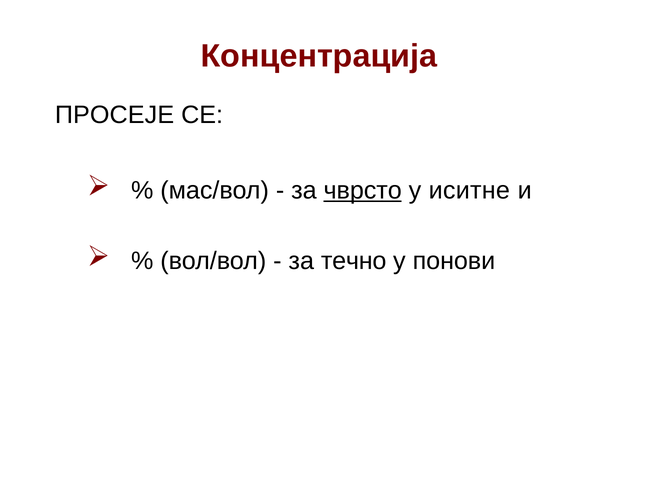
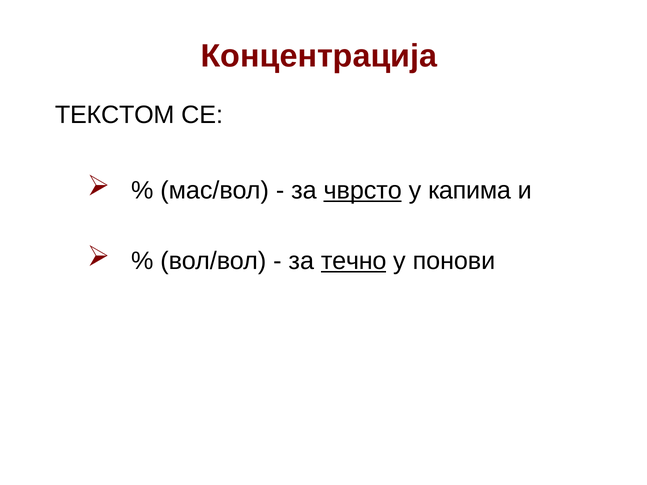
ПРОСЕЈЕ: ПРОСЕЈЕ -> ТЕКСТОМ
иситне: иситне -> капима
течно underline: none -> present
